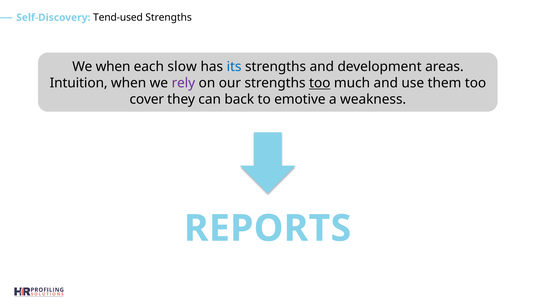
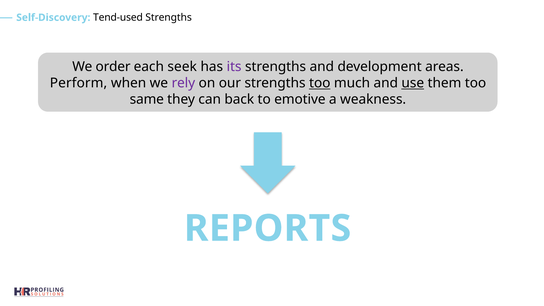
We when: when -> order
slow: slow -> seek
its colour: blue -> purple
Intuition: Intuition -> Perform
use underline: none -> present
cover: cover -> same
